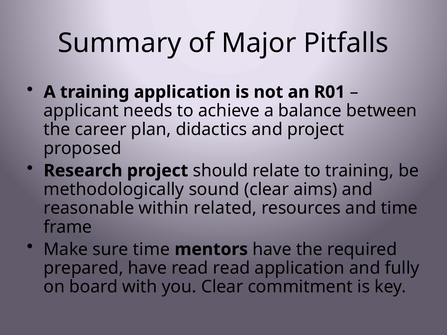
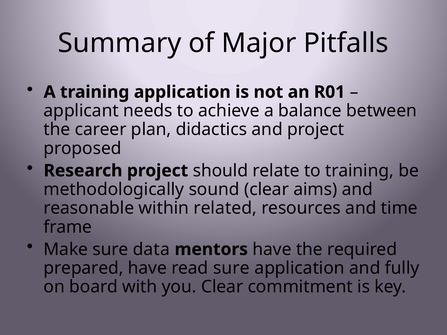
sure time: time -> data
read read: read -> sure
